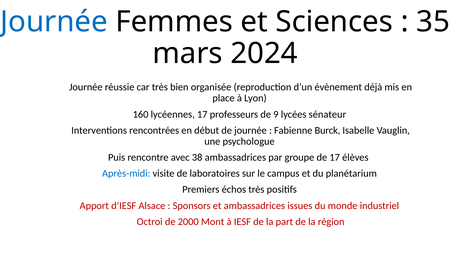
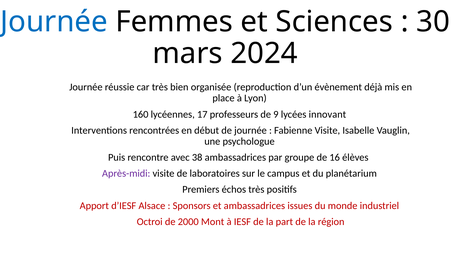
35: 35 -> 30
sénateur: sénateur -> innovant
Fabienne Burck: Burck -> Visite
de 17: 17 -> 16
Après-midi colour: blue -> purple
